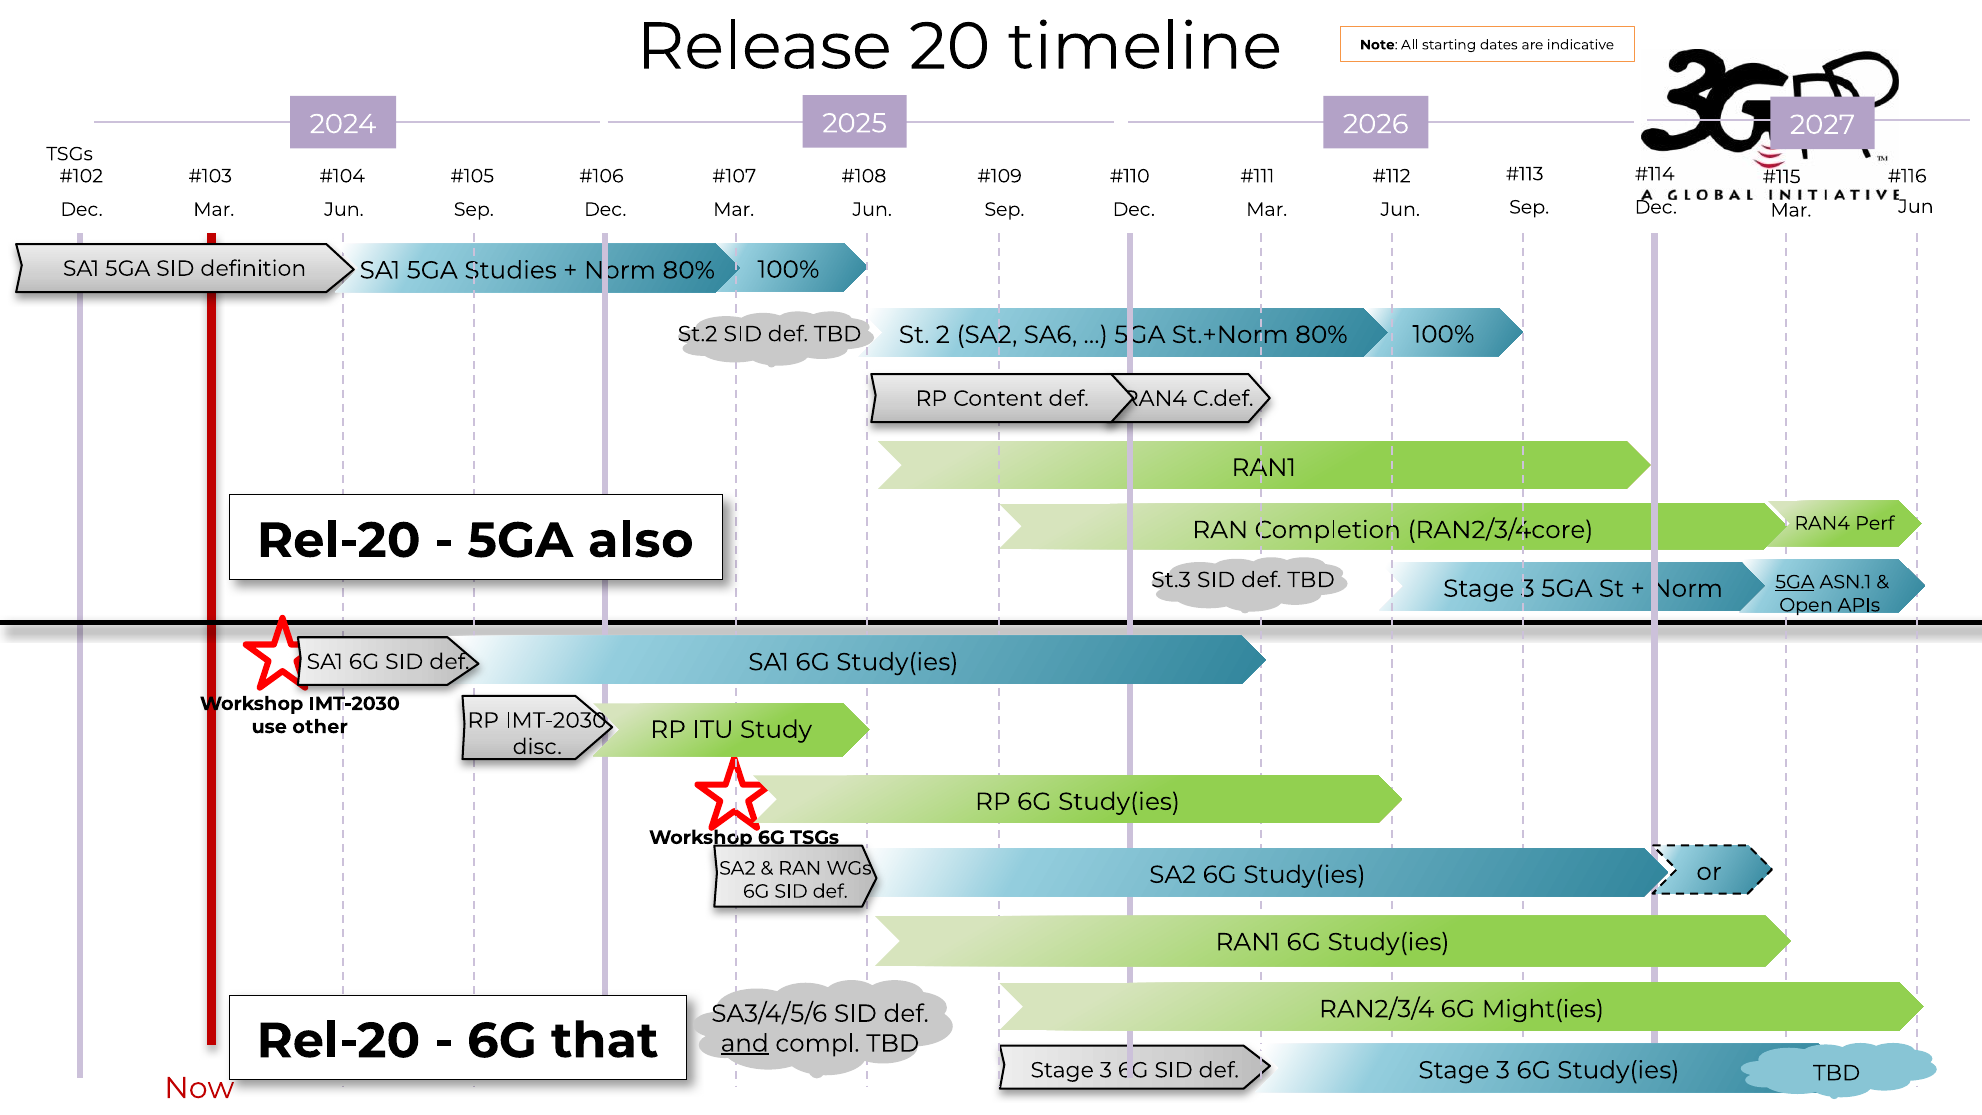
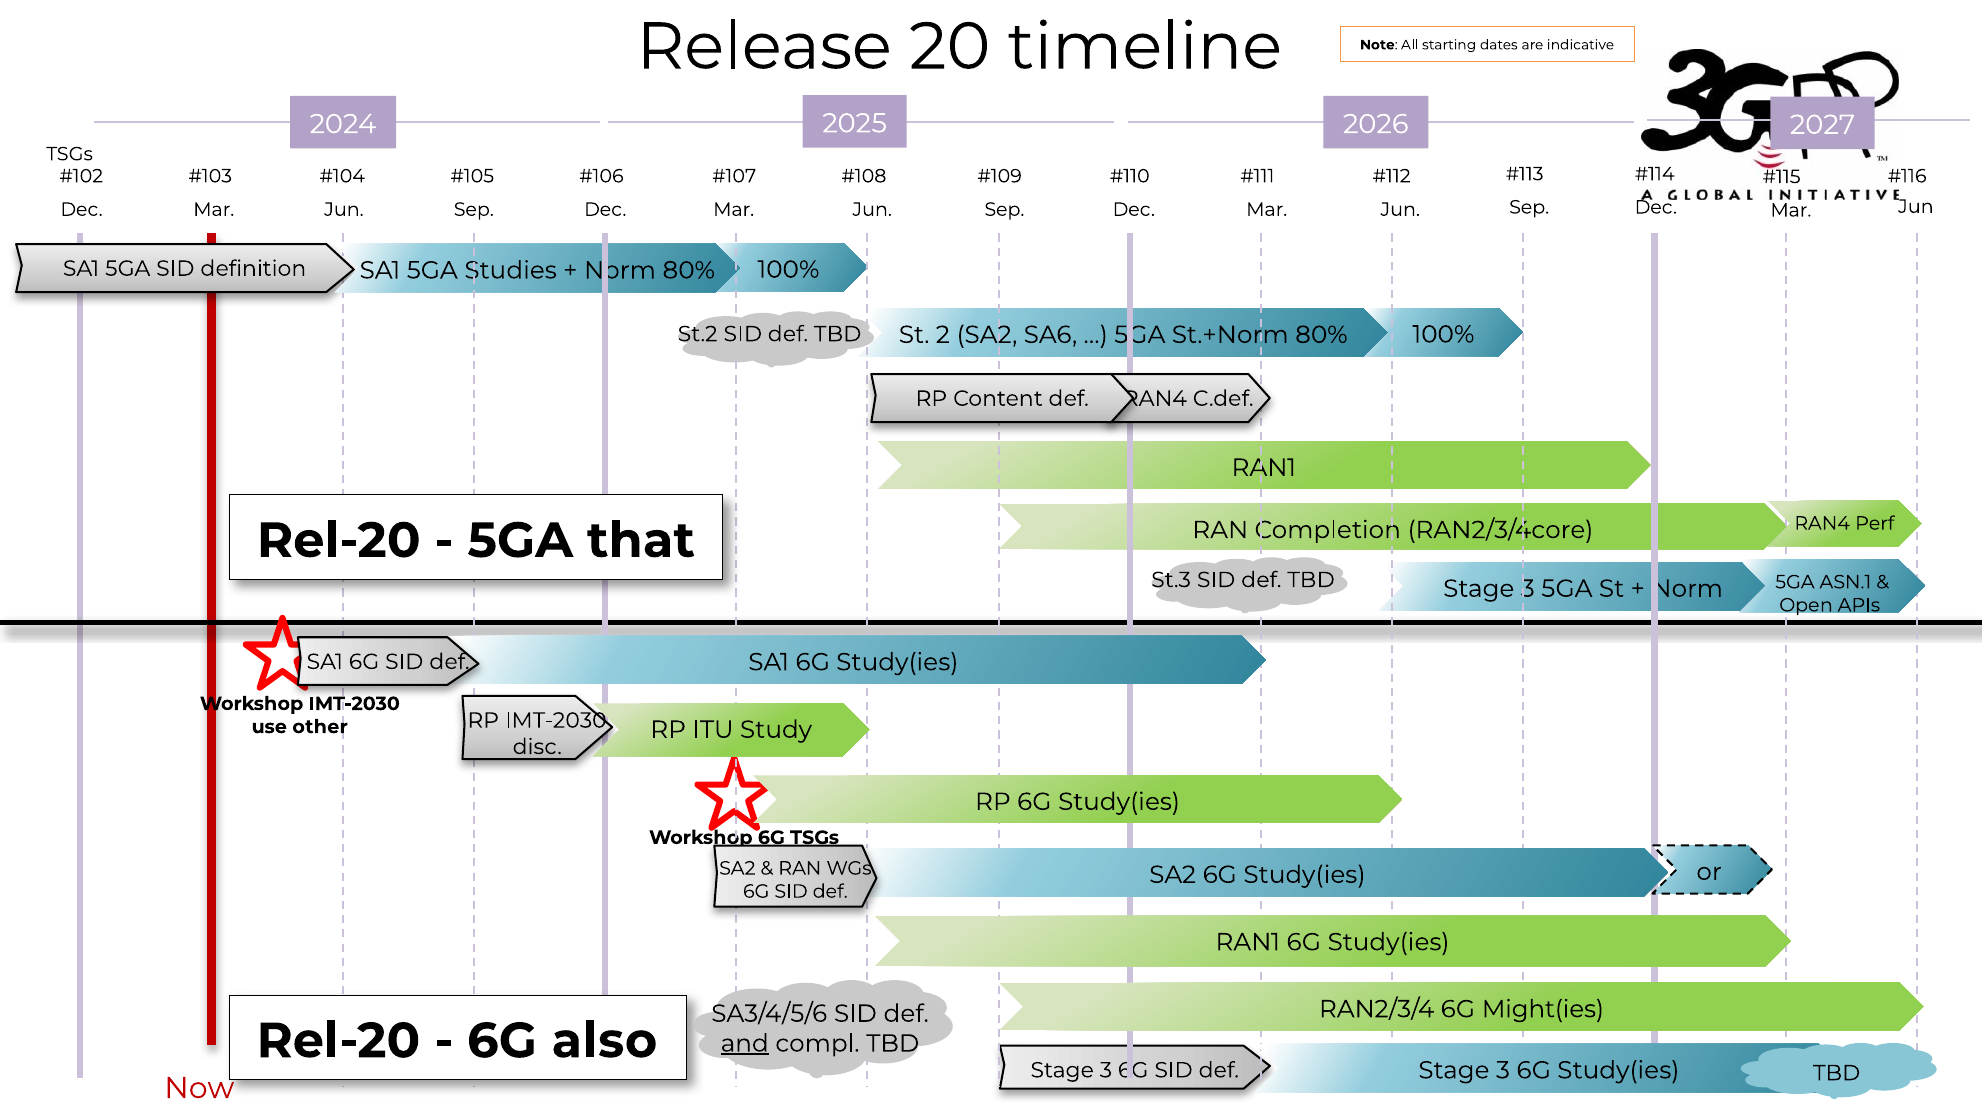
also: also -> that
5GA at (1795, 582) underline: present -> none
that: that -> also
